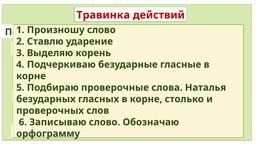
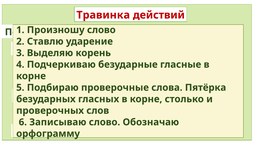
Наталья: Наталья -> Пятёрка
